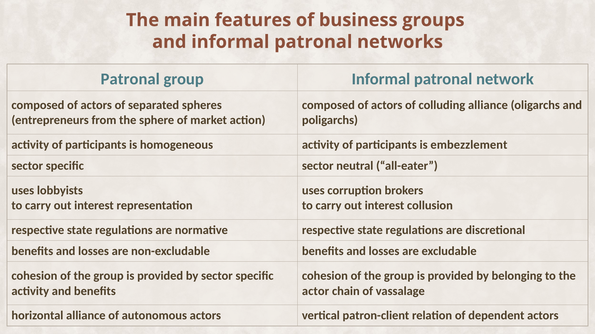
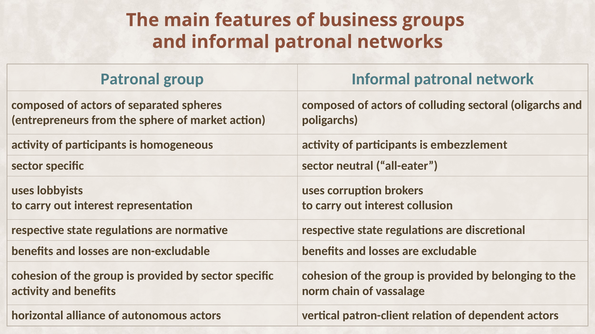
colluding alliance: alliance -> sectoral
actor: actor -> norm
